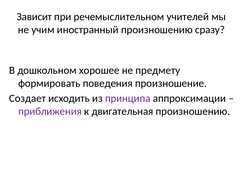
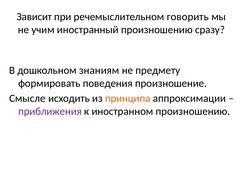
учителей: учителей -> говорить
хорошее: хорошее -> знаниям
Создает: Создает -> Смысле
принципа colour: purple -> orange
двигательная: двигательная -> иностранном
